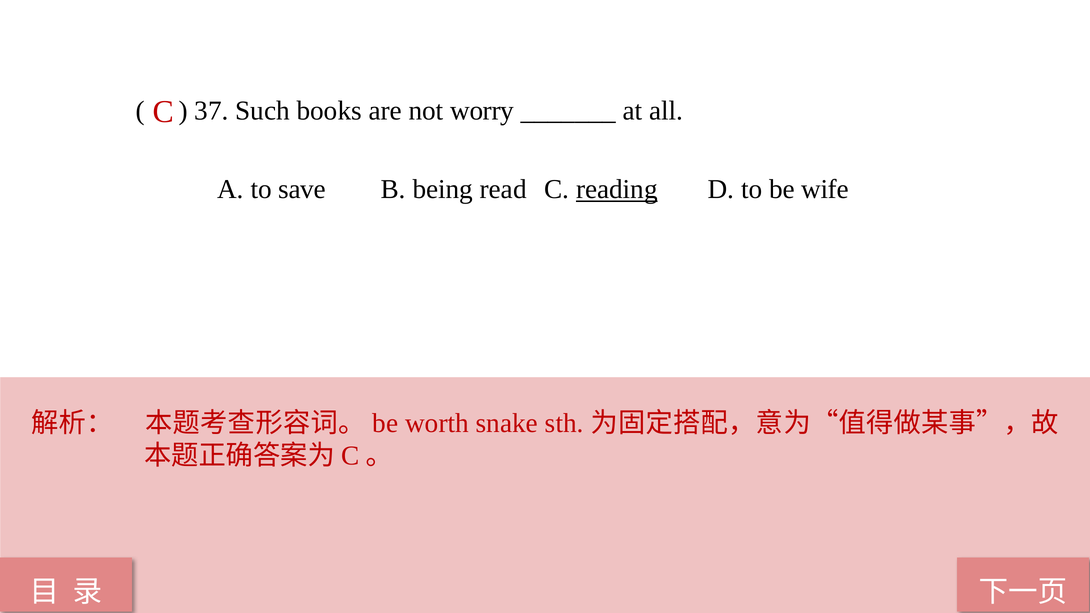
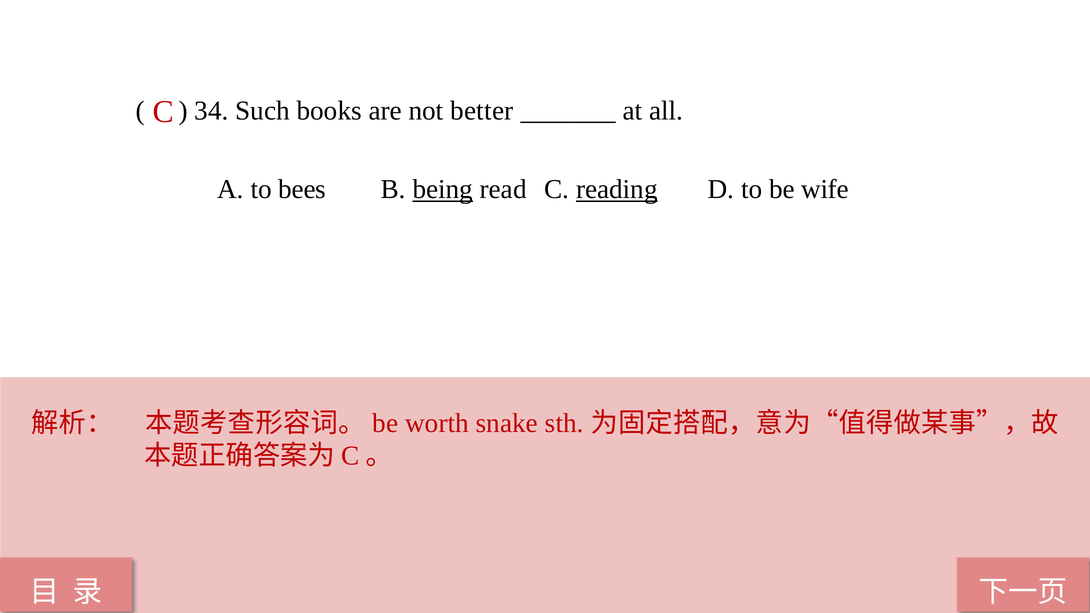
37: 37 -> 34
worry: worry -> better
save: save -> bees
being underline: none -> present
